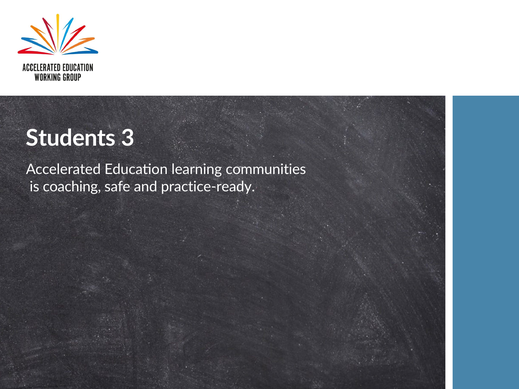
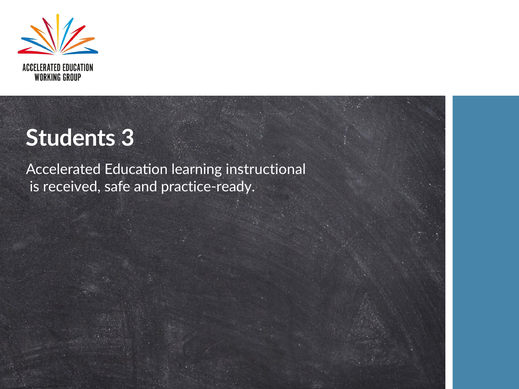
communities: communities -> instructional
coaching: coaching -> received
